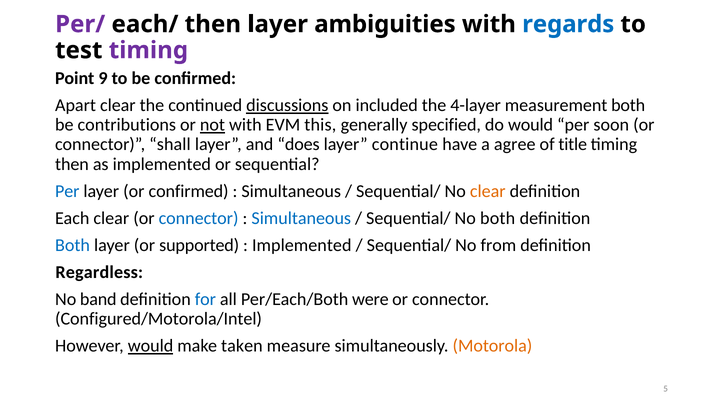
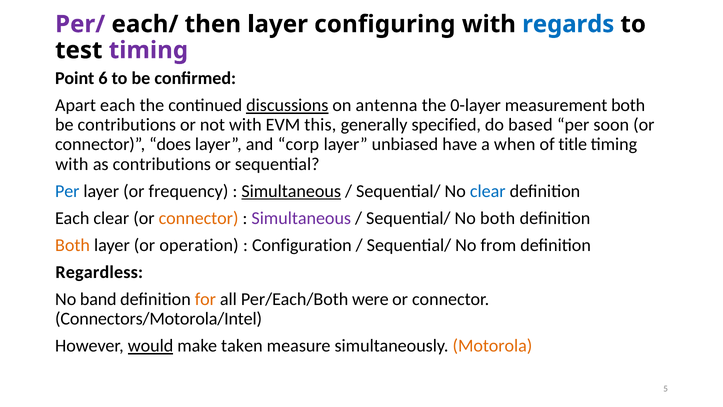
ambiguities: ambiguities -> configuring
9: 9 -> 6
Apart clear: clear -> each
included: included -> antenna
4-layer: 4-layer -> 0-layer
not underline: present -> none
do would: would -> based
shall: shall -> does
does: does -> corp
continue: continue -> unbiased
agree: agree -> when
then at (72, 164): then -> with
as implemented: implemented -> contributions
or confirmed: confirmed -> frequency
Simultaneous at (291, 191) underline: none -> present
clear at (488, 191) colour: orange -> blue
connector at (199, 218) colour: blue -> orange
Simultaneous at (301, 218) colour: blue -> purple
Both at (73, 245) colour: blue -> orange
supported: supported -> operation
Implemented at (302, 245): Implemented -> Configuration
for colour: blue -> orange
Configured/Motorola/Intel: Configured/Motorola/Intel -> Connectors/Motorola/Intel
